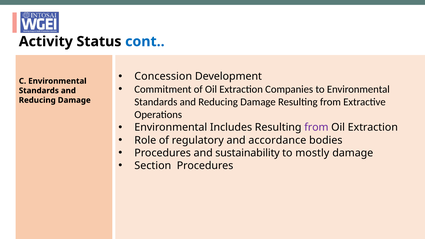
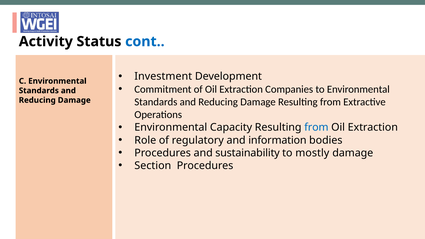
Concession: Concession -> Investment
Includes: Includes -> Capacity
from at (316, 127) colour: purple -> blue
accordance: accordance -> information
